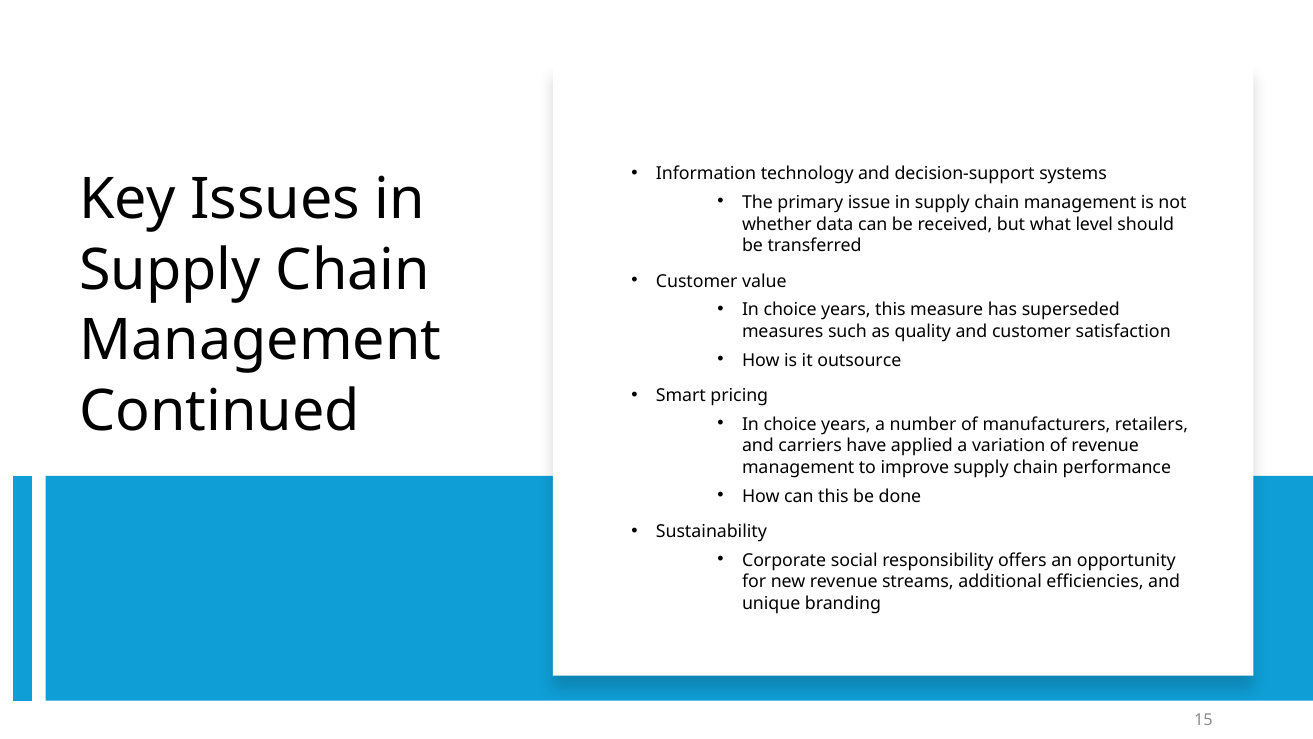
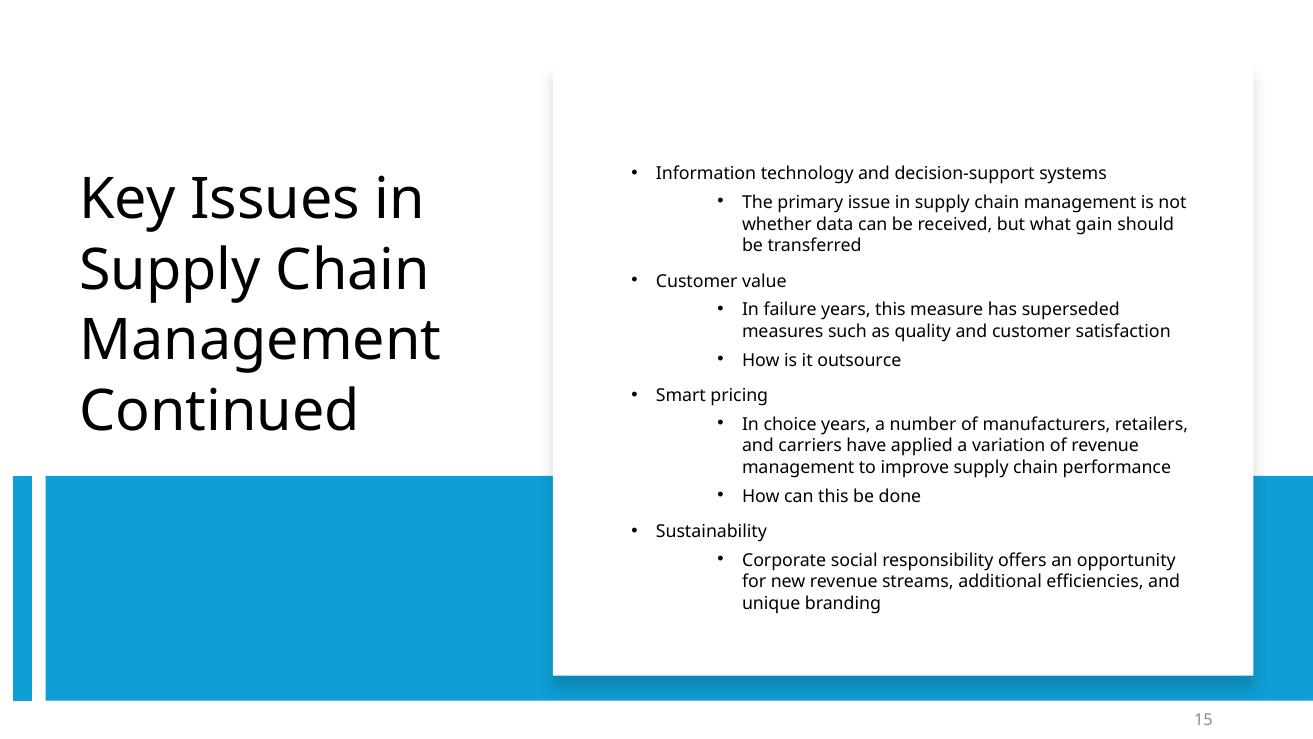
level: level -> gain
choice at (790, 310): choice -> failure
